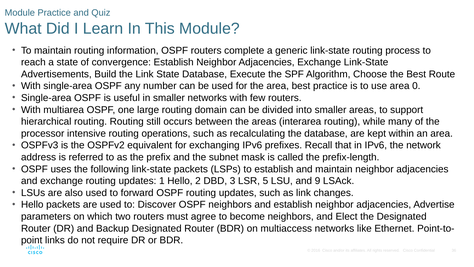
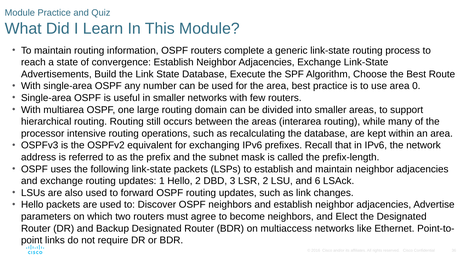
LSR 5: 5 -> 2
9: 9 -> 6
